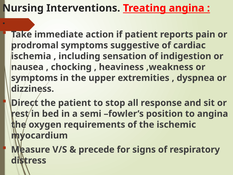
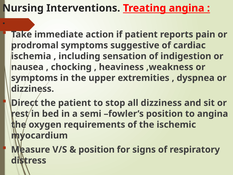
all response: response -> dizziness
precede at (97, 149): precede -> position
